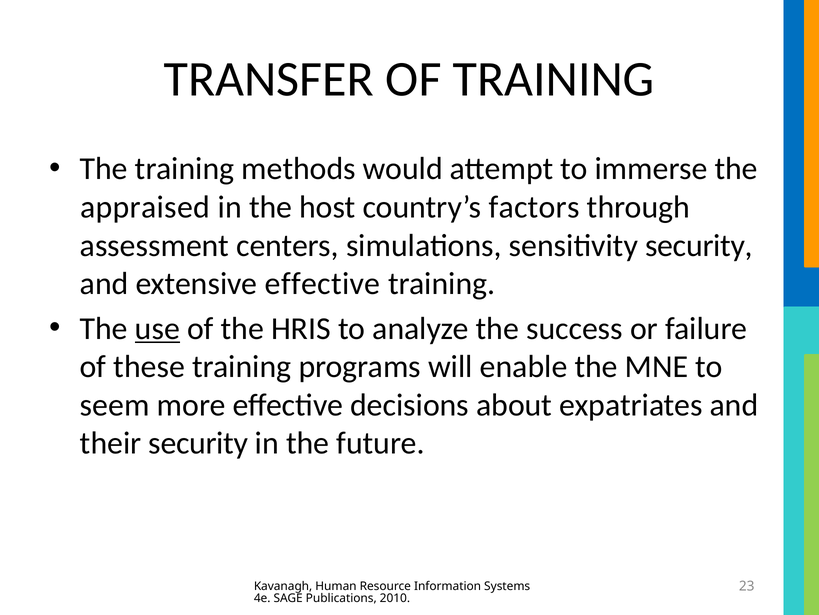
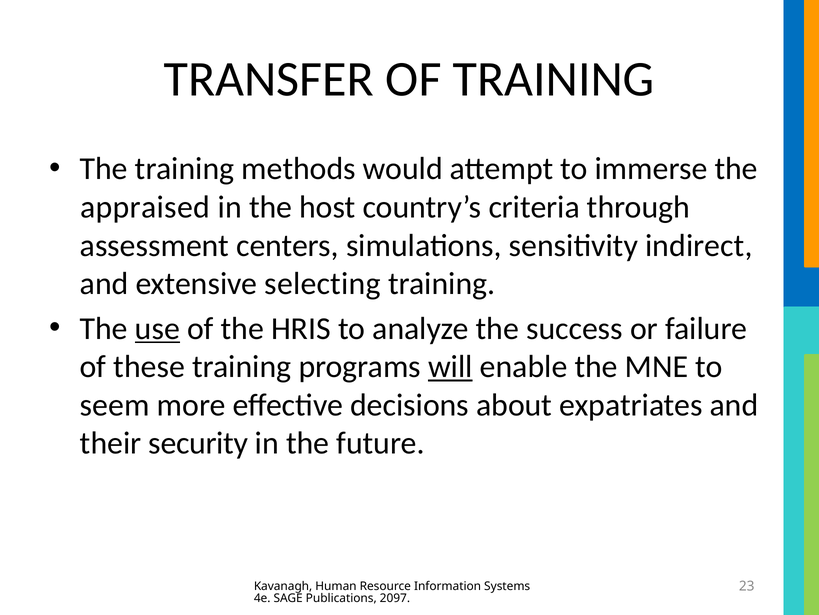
factors: factors -> criteria
sensitivity security: security -> indirect
extensive effective: effective -> selecting
will underline: none -> present
2010: 2010 -> 2097
